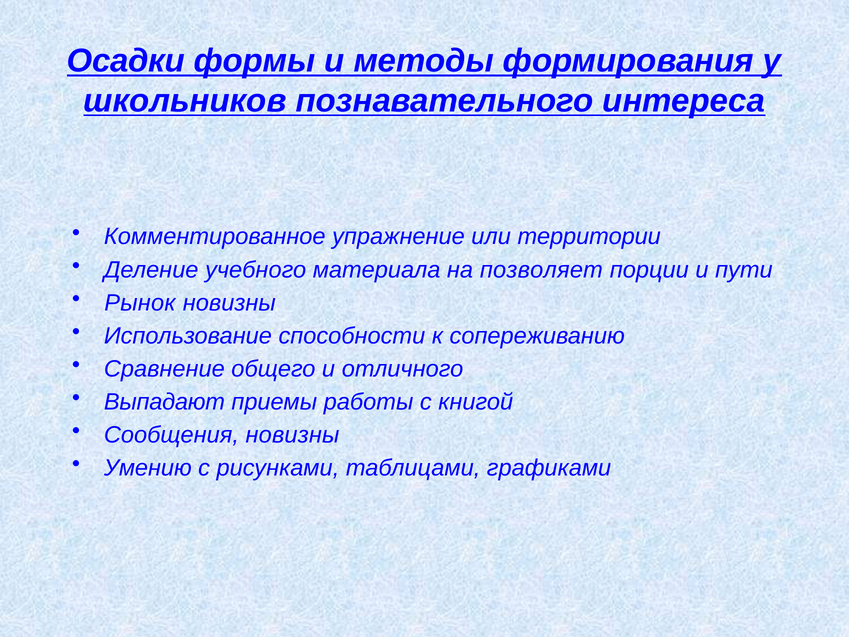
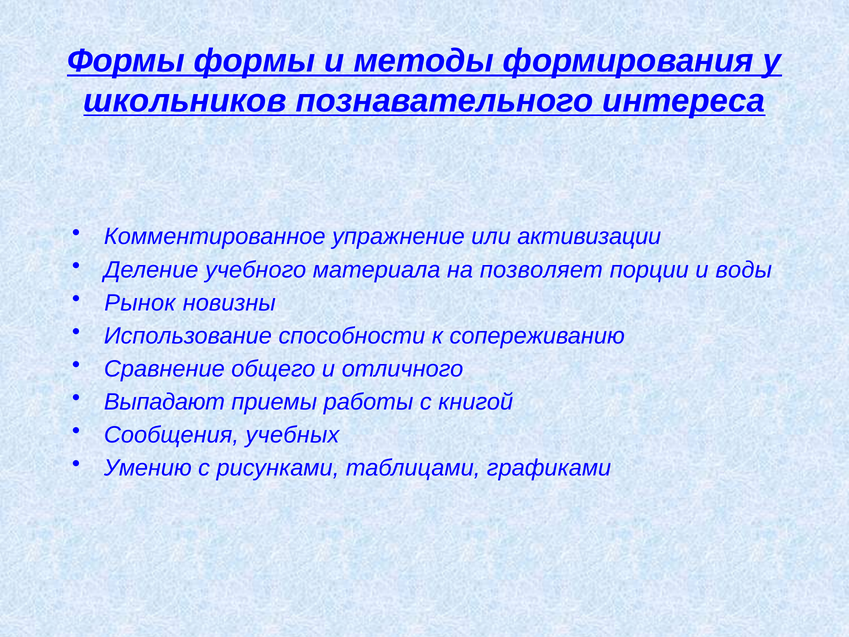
Осадки at (126, 61): Осадки -> Формы
территории: территории -> активизации
пути: пути -> воды
Сообщения новизны: новизны -> учебных
